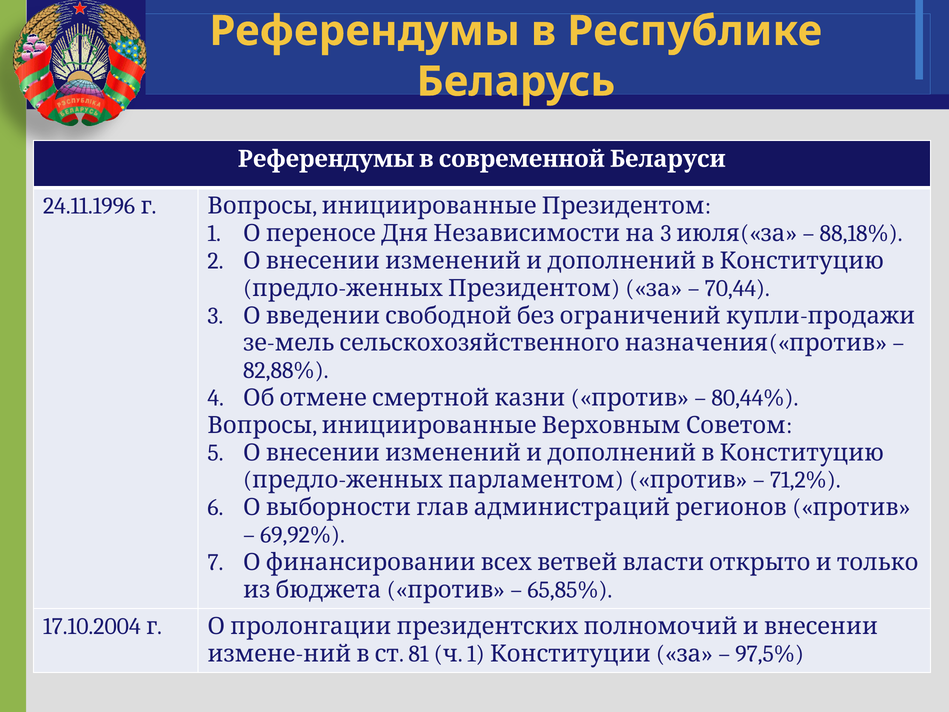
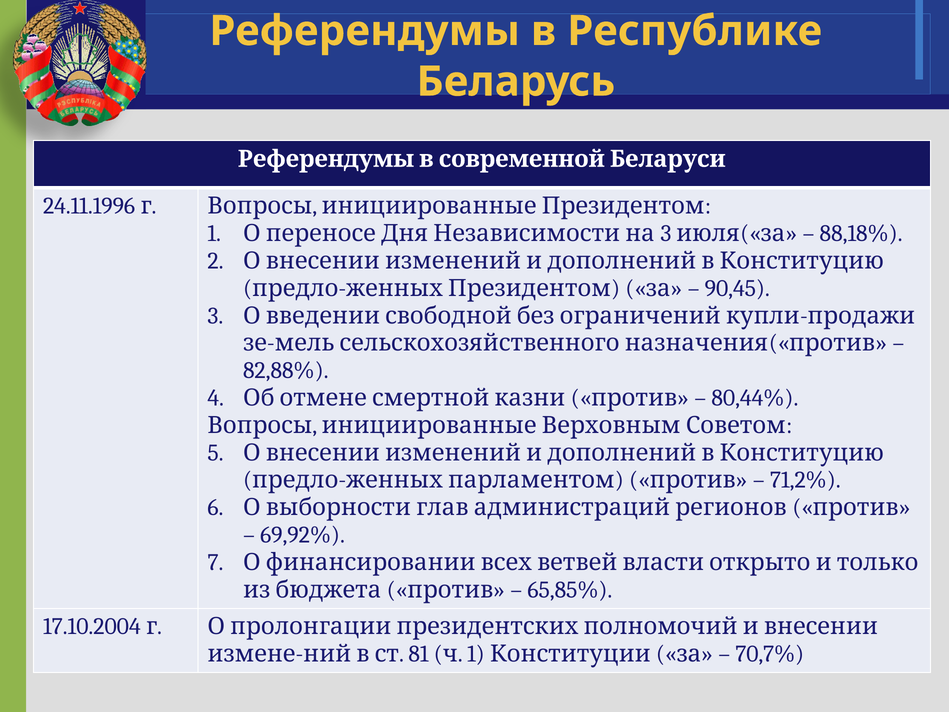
70,44: 70,44 -> 90,45
97,5%: 97,5% -> 70,7%
